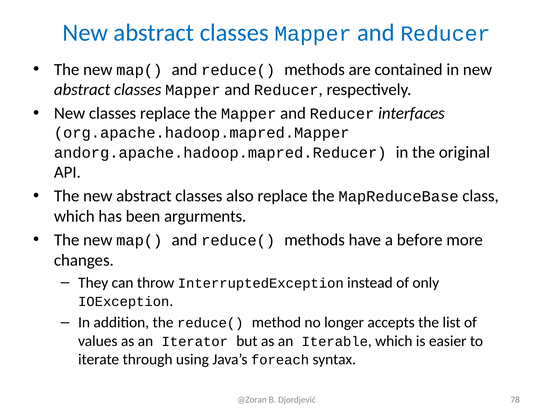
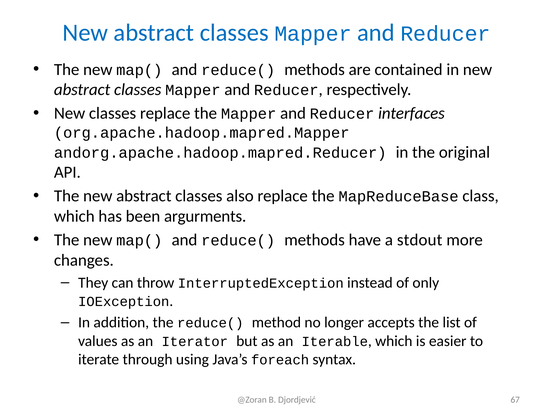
before: before -> stdout
78: 78 -> 67
